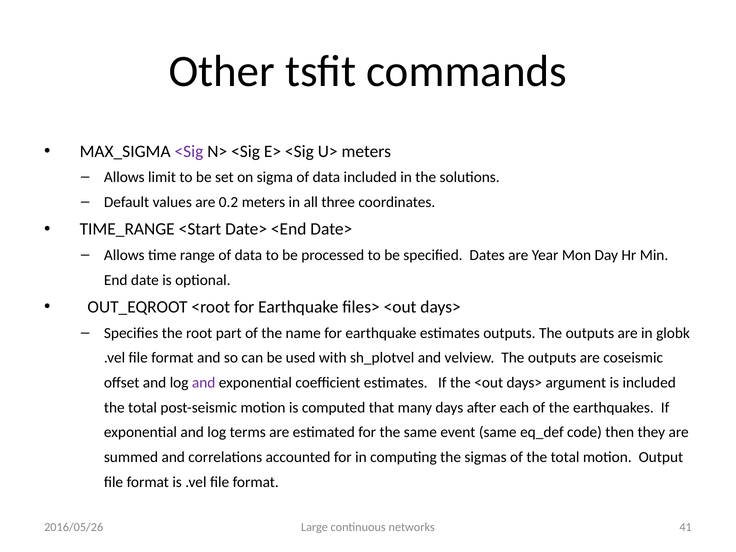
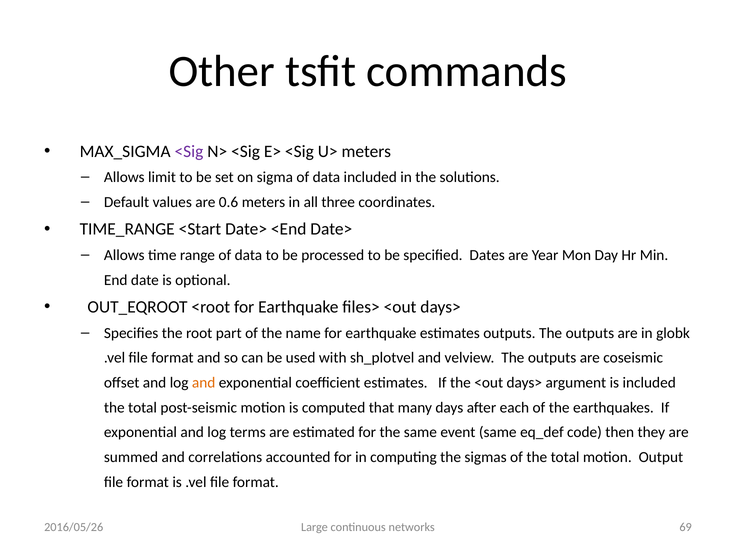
0.2: 0.2 -> 0.6
and at (204, 383) colour: purple -> orange
41: 41 -> 69
